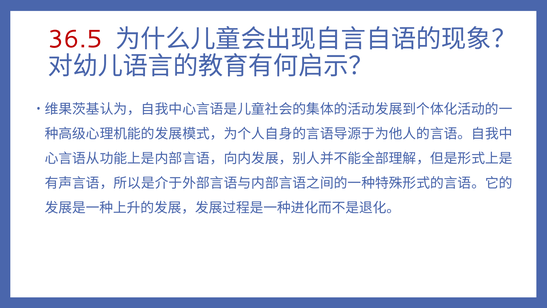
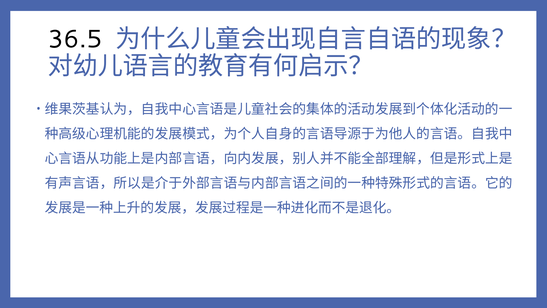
36.5 colour: red -> black
